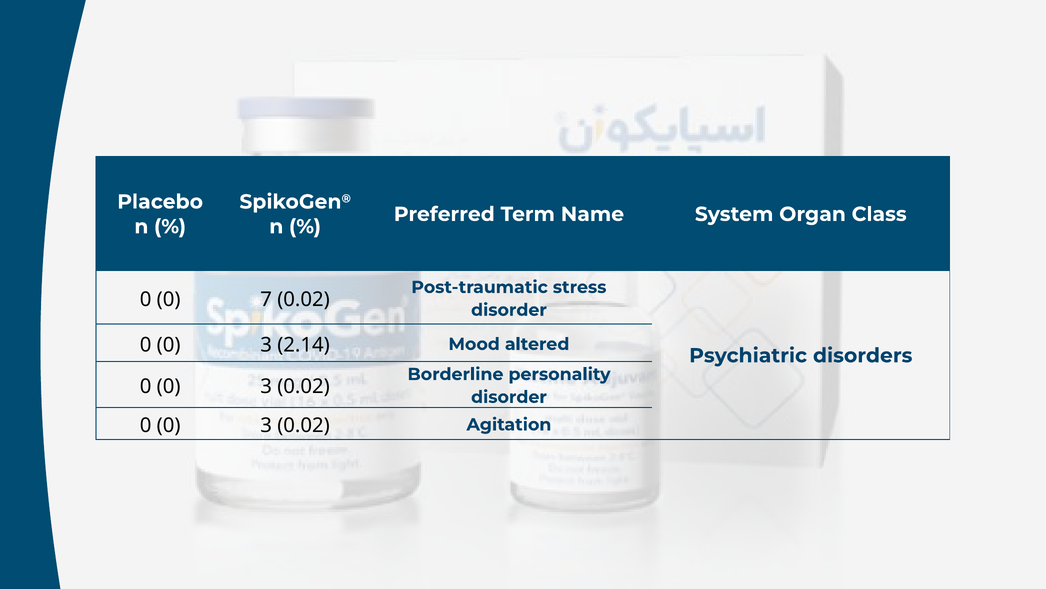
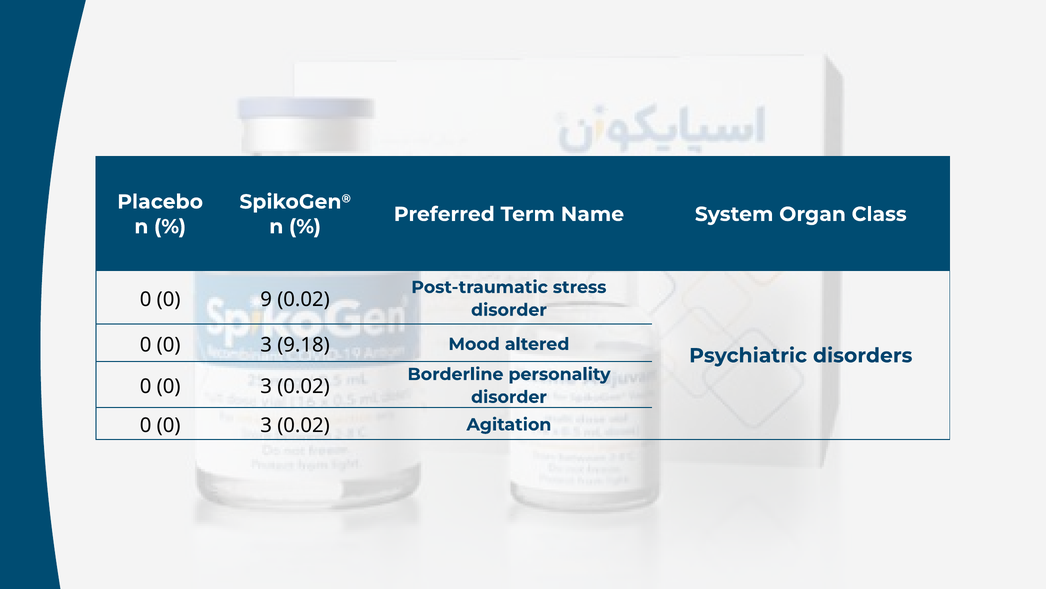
7: 7 -> 9
2.14: 2.14 -> 9.18
